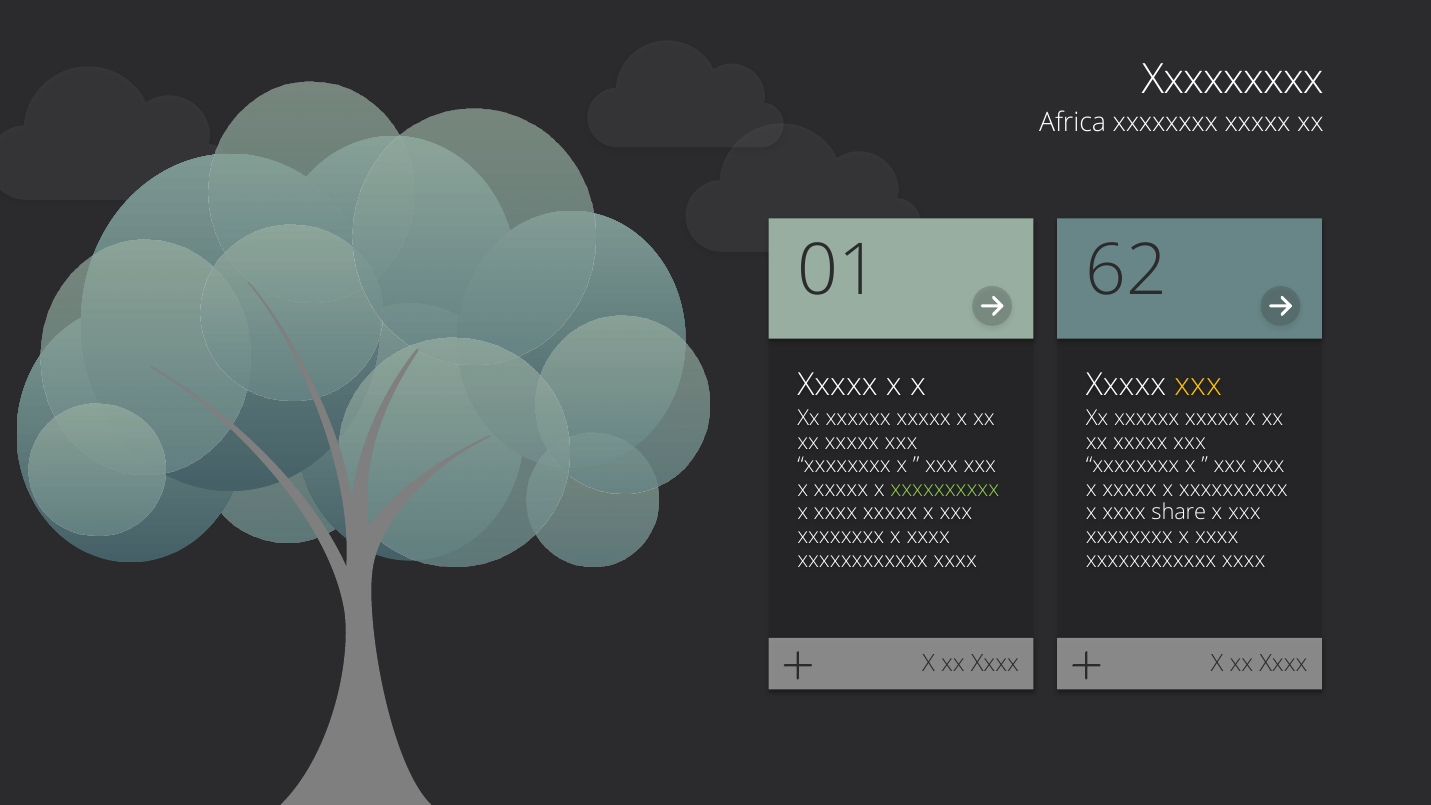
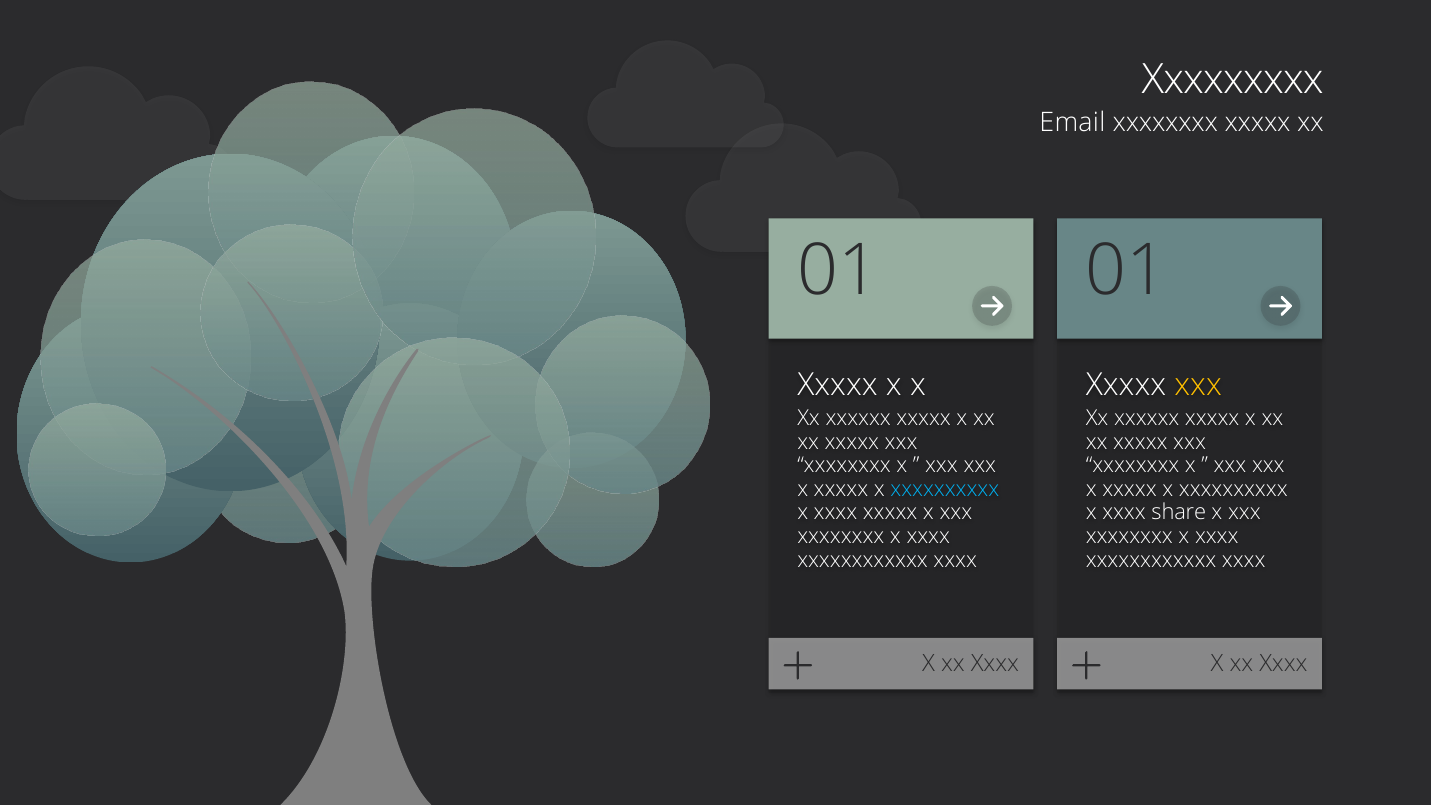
Africa: Africa -> Email
01 62: 62 -> 01
xxxxxxxxxx at (945, 489) colour: light green -> light blue
